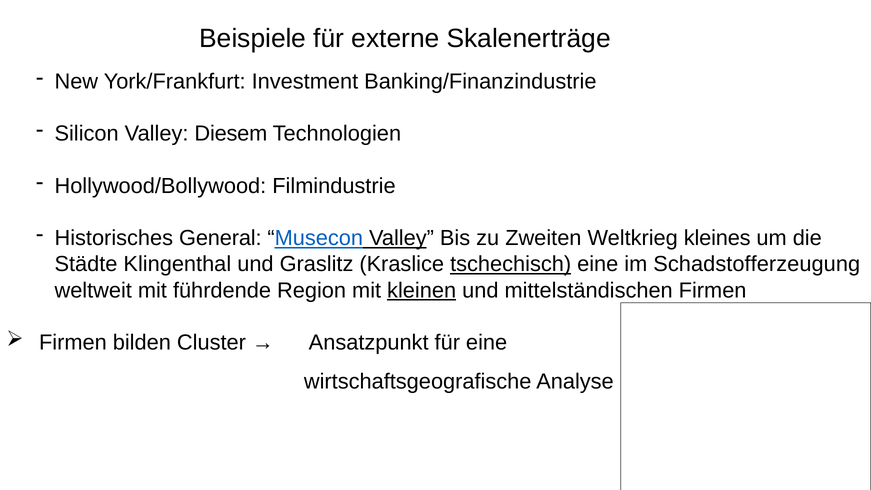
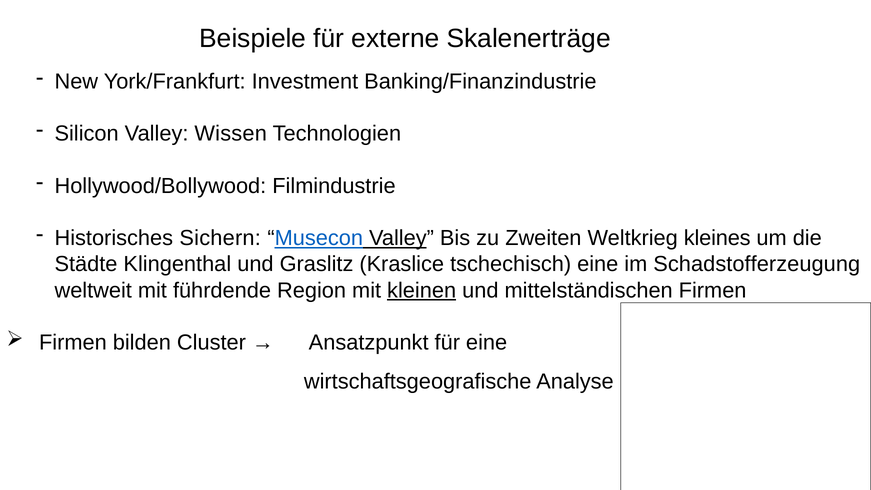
Diesem: Diesem -> Wissen
General: General -> Sichern
tschechisch underline: present -> none
